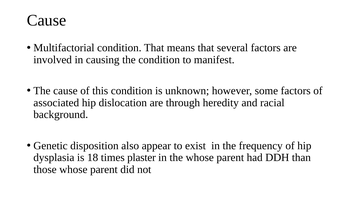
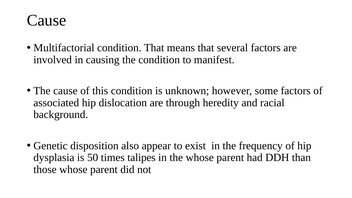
18: 18 -> 50
plaster: plaster -> talipes
